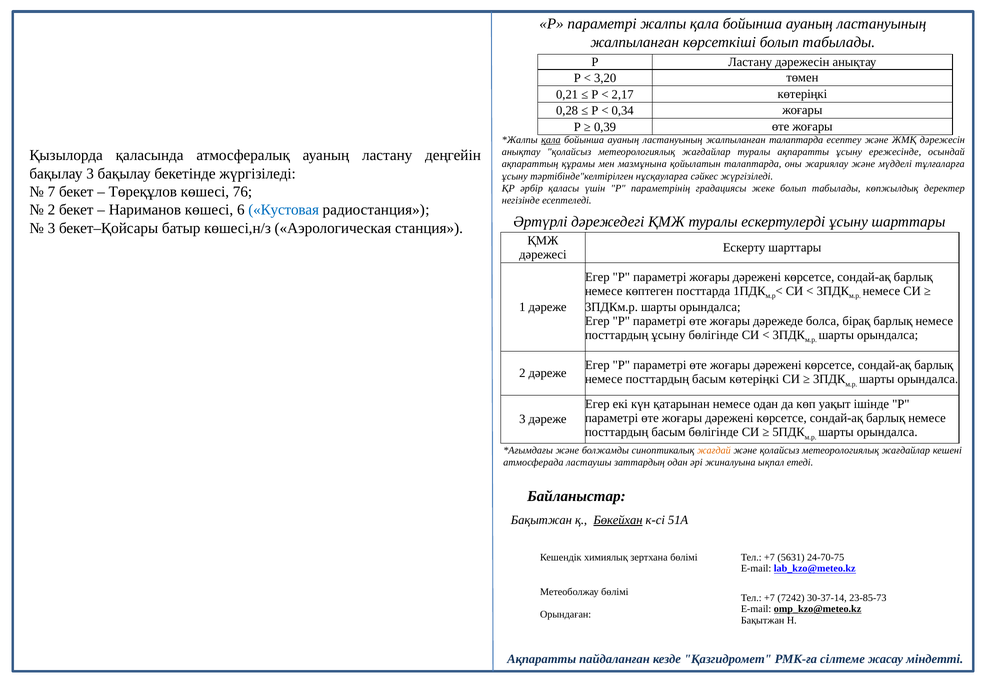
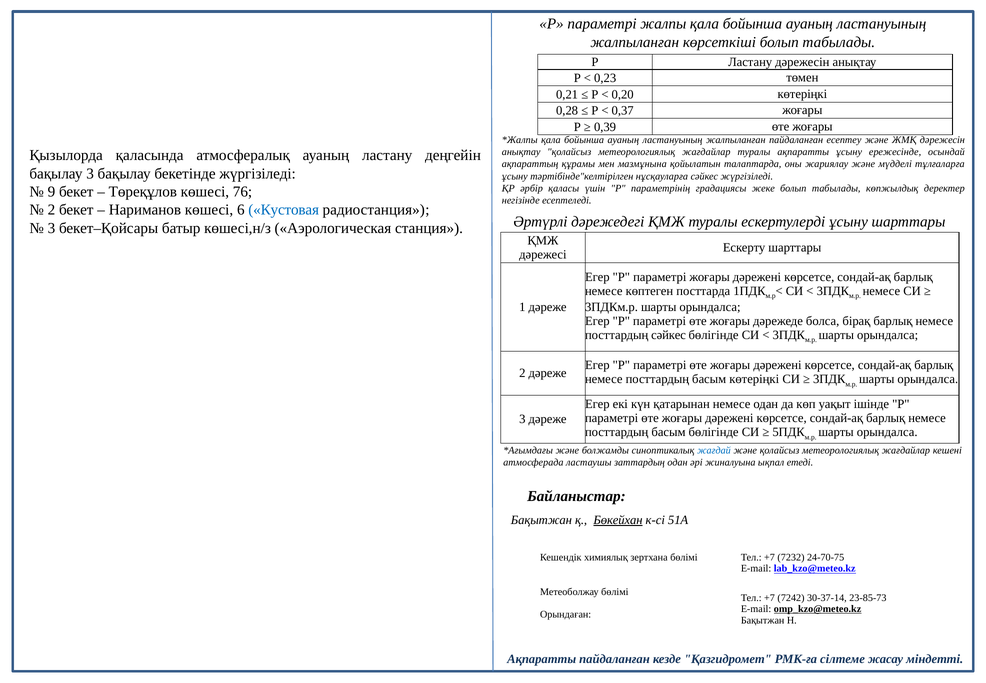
3,20: 3,20 -> 0,23
2,17: 2,17 -> 0,20
0,34: 0,34 -> 0,37
қала at (551, 140) underline: present -> none
жалпыланған талаптарда: талаптарда -> пайдаланған
7: 7 -> 9
посттардың ұсыну: ұсыну -> сәйкес
жағдай colour: orange -> blue
5631: 5631 -> 7232
